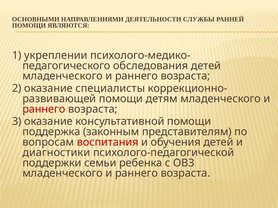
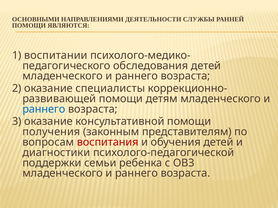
укреплении: укреплении -> воспитании
раннего at (44, 109) colour: red -> blue
поддержка: поддержка -> получения
